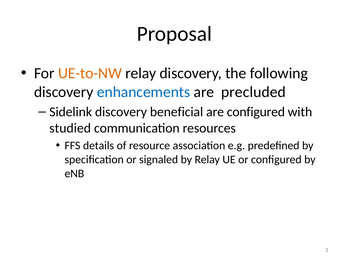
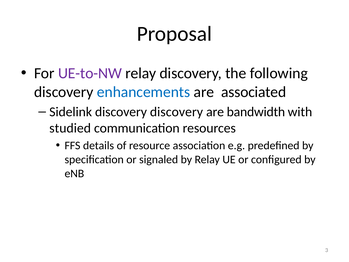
UE-to-NW colour: orange -> purple
precluded: precluded -> associated
discovery beneficial: beneficial -> discovery
are configured: configured -> bandwidth
